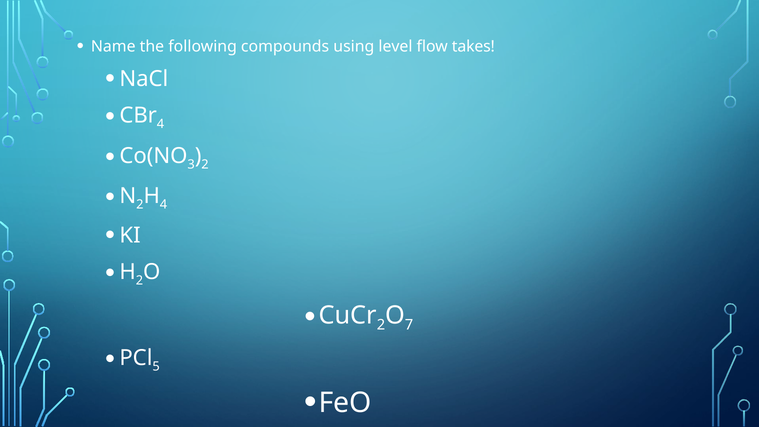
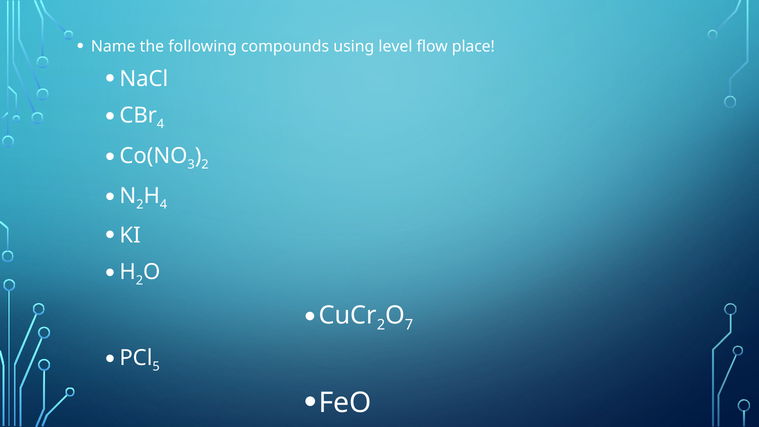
takes: takes -> place
